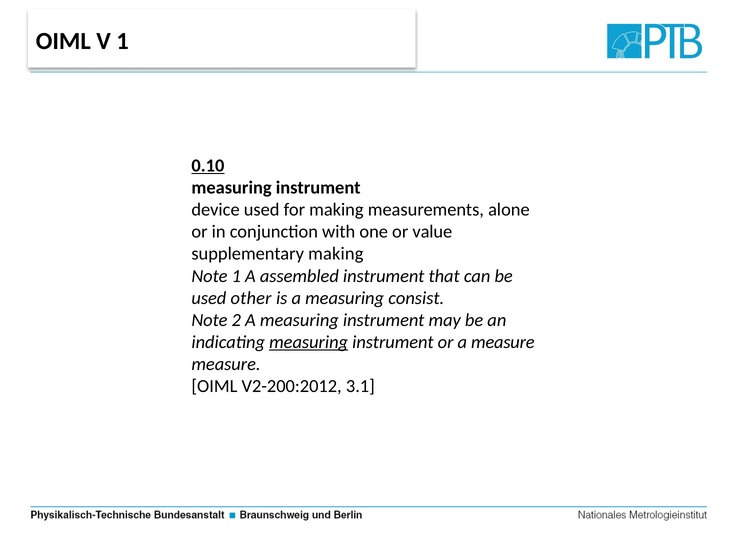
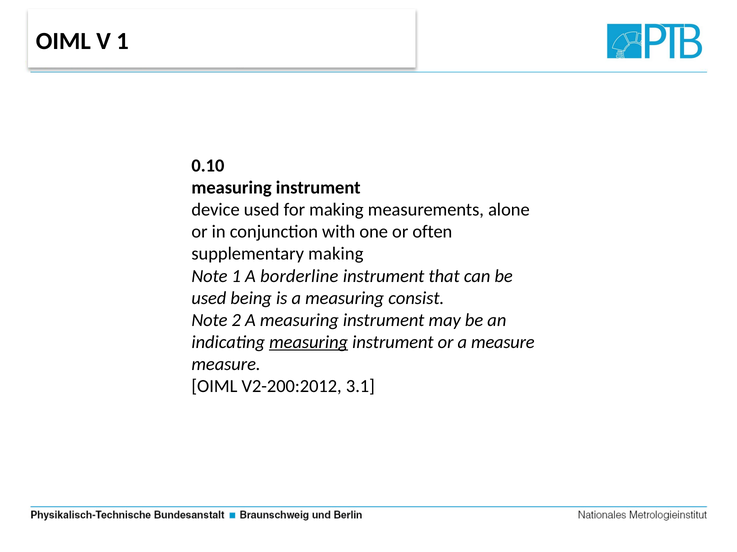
0.10 underline: present -> none
value: value -> often
assembled: assembled -> borderline
other: other -> being
